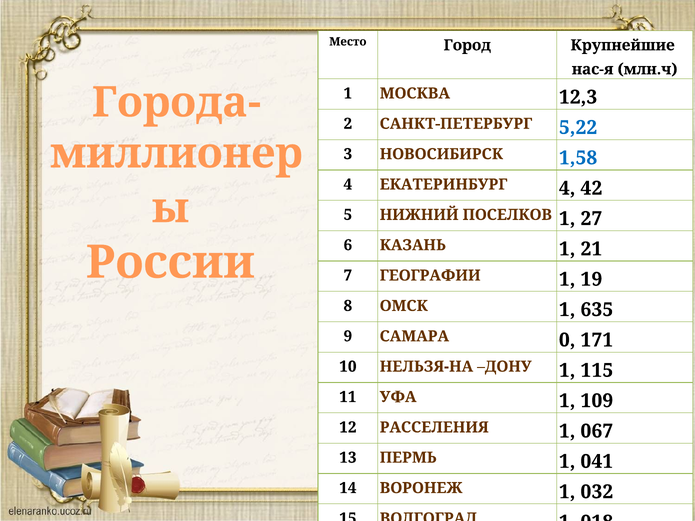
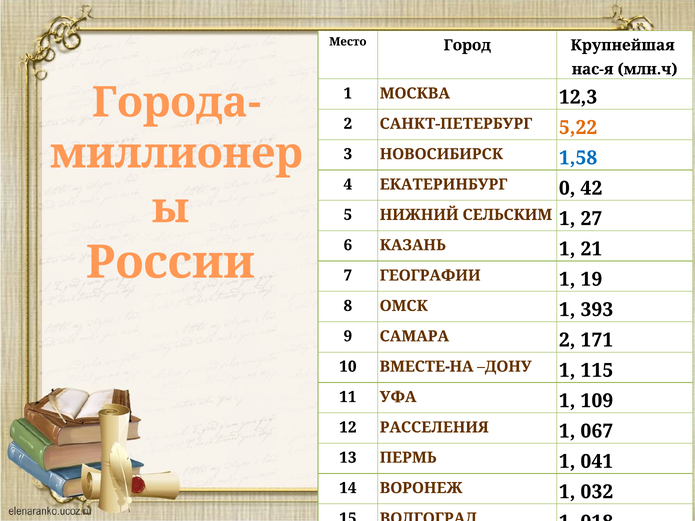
Крупнейшие: Крупнейшие -> Крупнейшая
5,22 colour: blue -> orange
ЕКАТЕРИНБУРГ 4: 4 -> 0
ПОСЕЛКОВ: ПОСЕЛКОВ -> СЕЛЬСКИМ
635: 635 -> 393
САМАРА 0: 0 -> 2
НЕЛЬЗЯ-НА: НЕЛЬЗЯ-НА -> ВМЕСТЕ-НА
